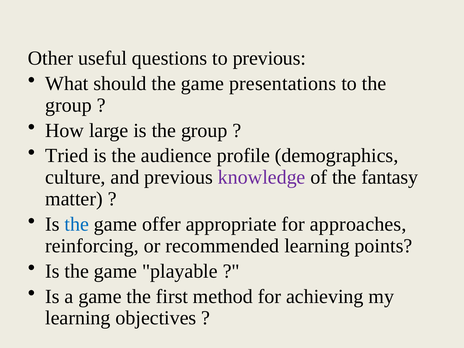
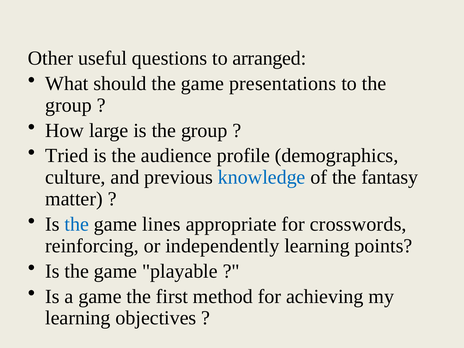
to previous: previous -> arranged
knowledge colour: purple -> blue
offer: offer -> lines
approaches: approaches -> crosswords
recommended: recommended -> independently
